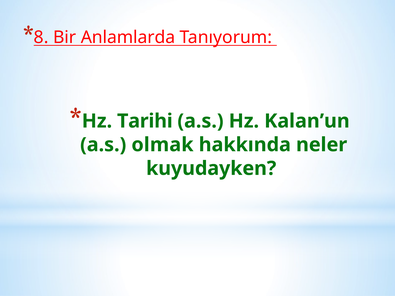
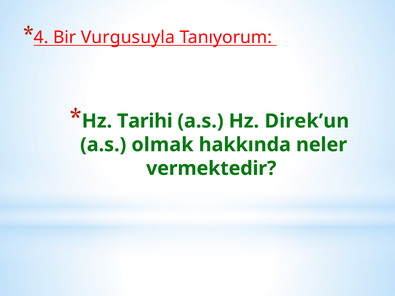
8: 8 -> 4
Anlamlarda: Anlamlarda -> Vurgusuyla
Kalan’un: Kalan’un -> Direk’un
kuyudayken: kuyudayken -> vermektedir
